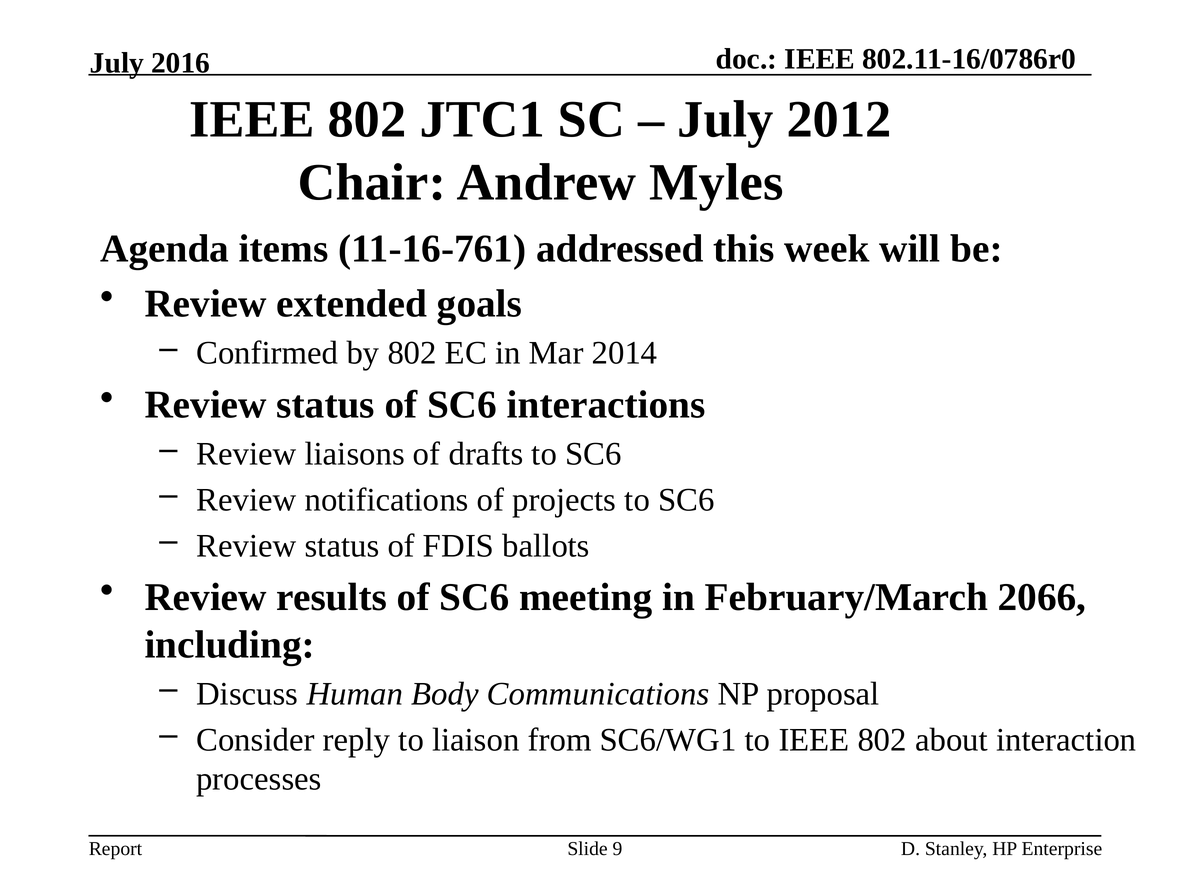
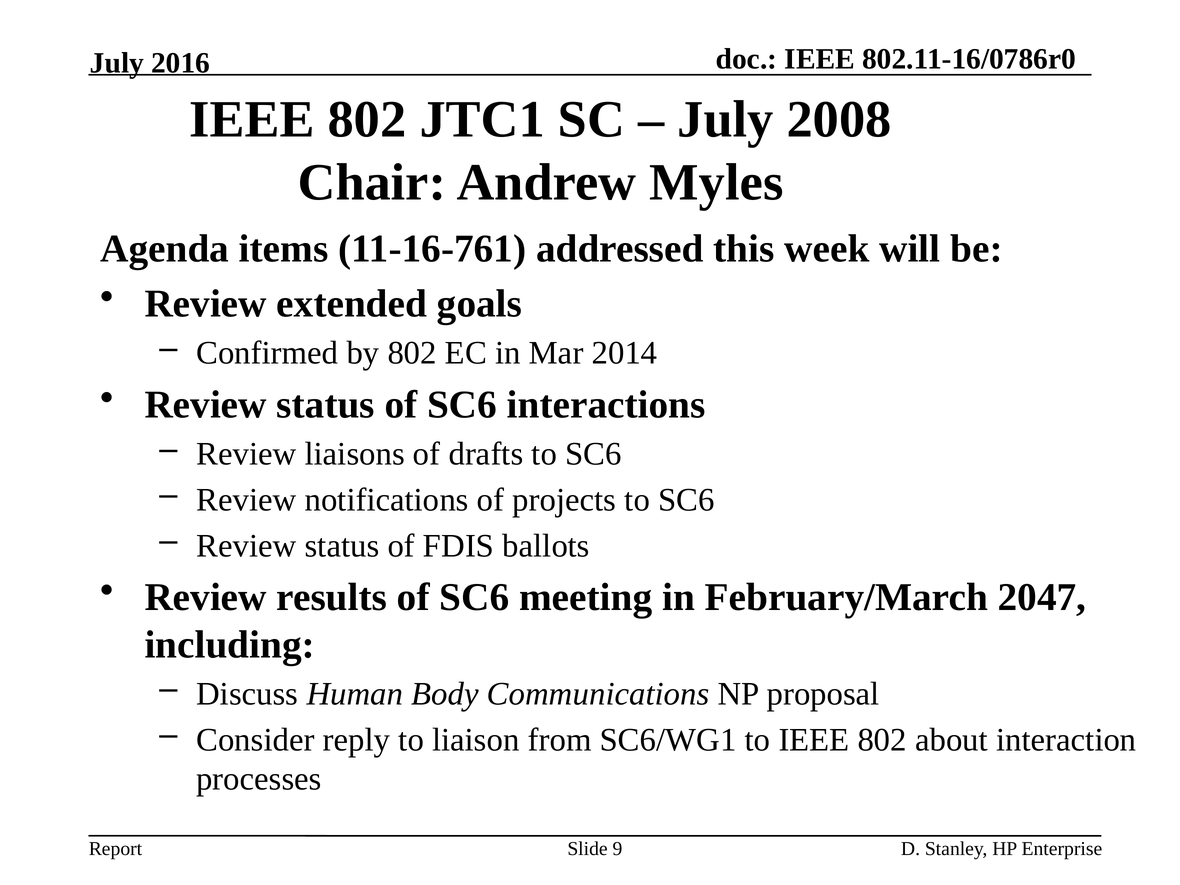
2012: 2012 -> 2008
2066: 2066 -> 2047
